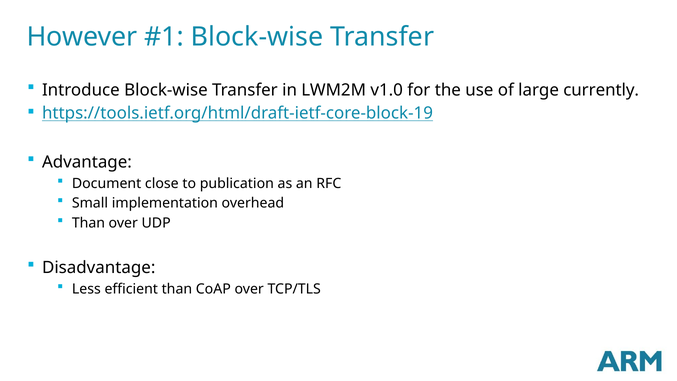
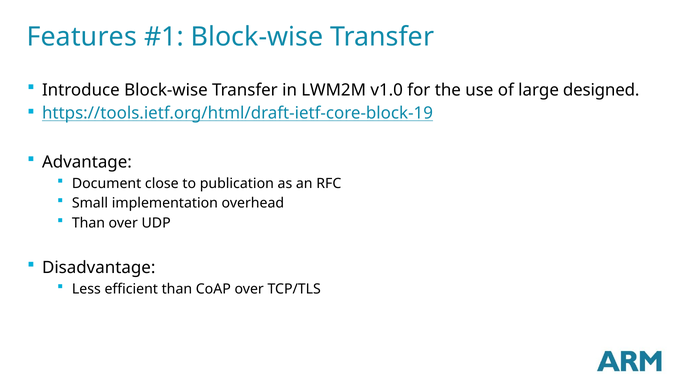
However: However -> Features
currently: currently -> designed
